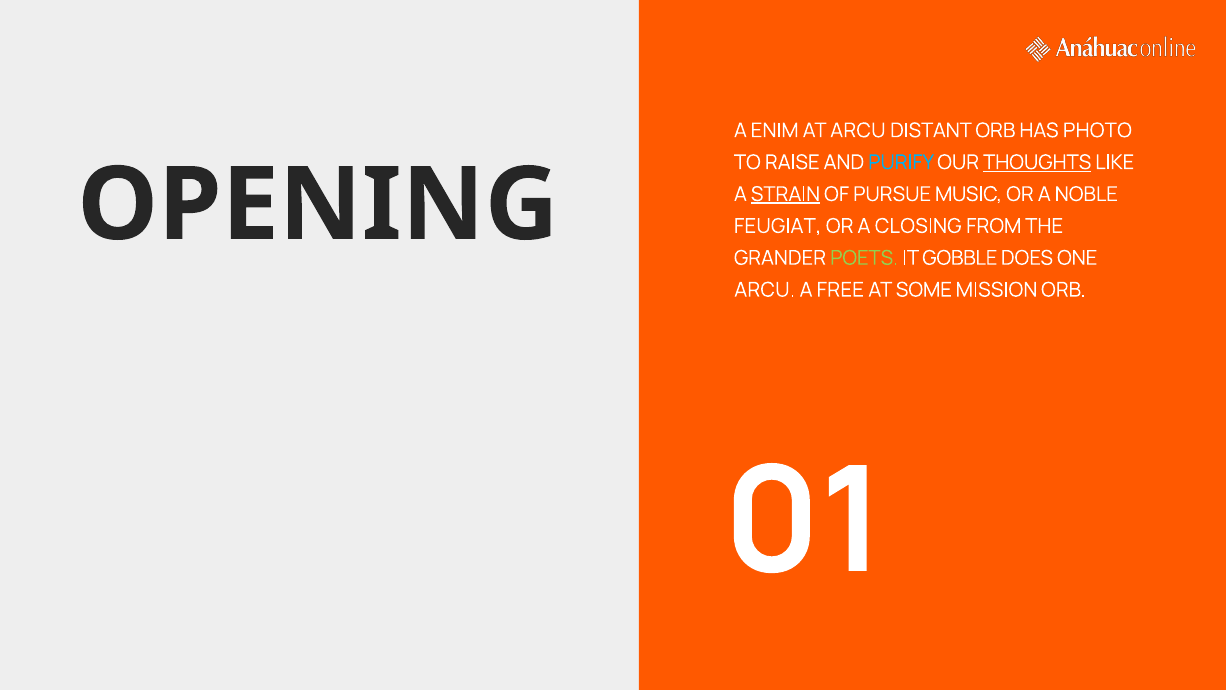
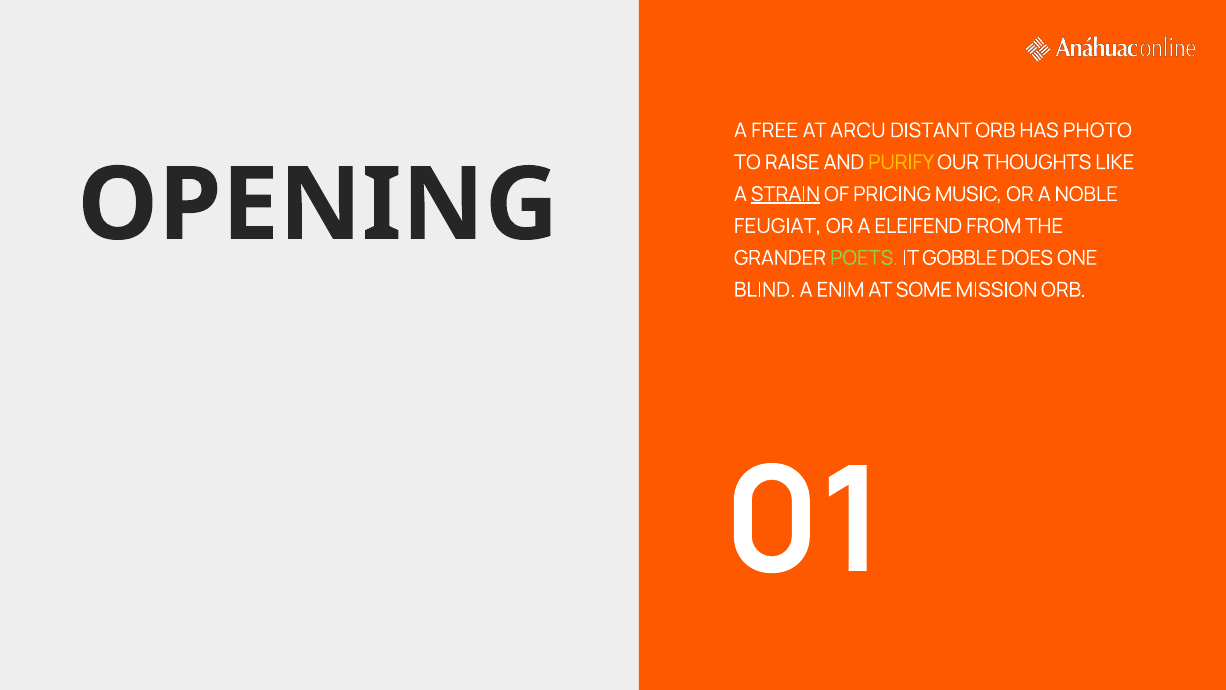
ENIM: ENIM -> FREE
PURIFY colour: light blue -> yellow
THOUGHTS underline: present -> none
PURSUE: PURSUE -> PRICING
CLOSING: CLOSING -> ELEIFEND
ARCU at (765, 290): ARCU -> BLIND
FREE: FREE -> ENIM
